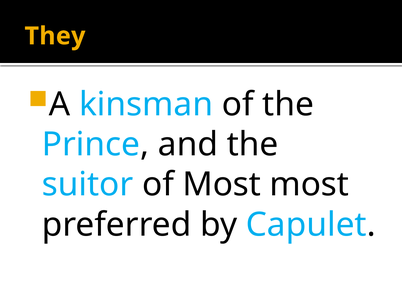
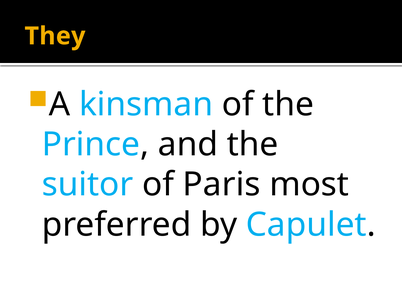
of Most: Most -> Paris
